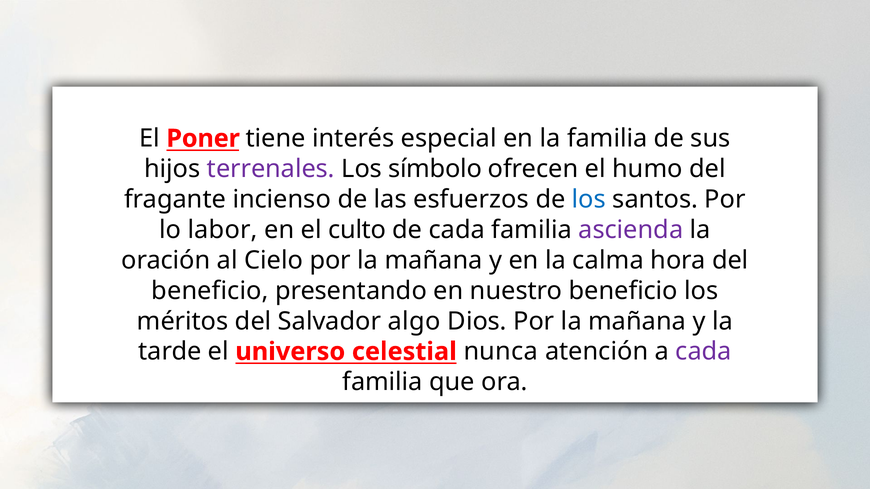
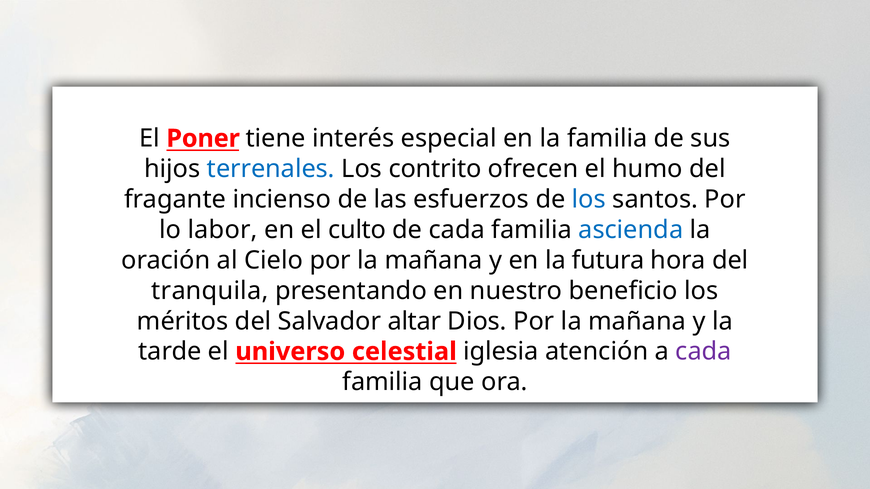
terrenales colour: purple -> blue
símbolo: símbolo -> contrito
ascienda colour: purple -> blue
calma: calma -> futura
beneficio at (210, 291): beneficio -> tranquila
algo: algo -> altar
nunca: nunca -> iglesia
